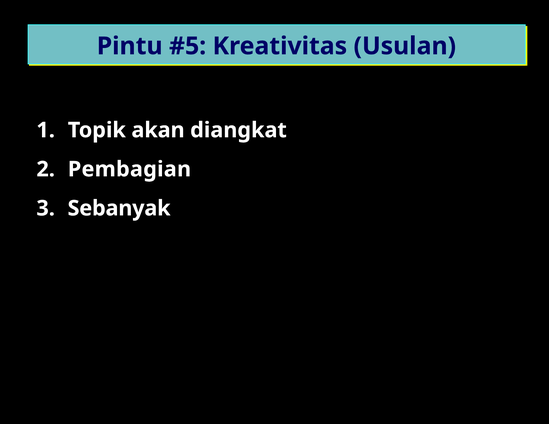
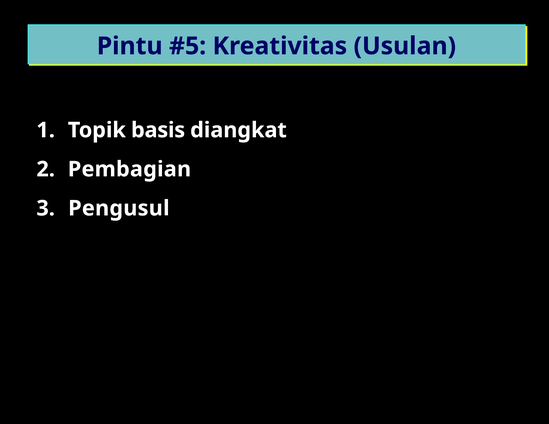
akan: akan -> basis
Sebanyak: Sebanyak -> Pengusul
